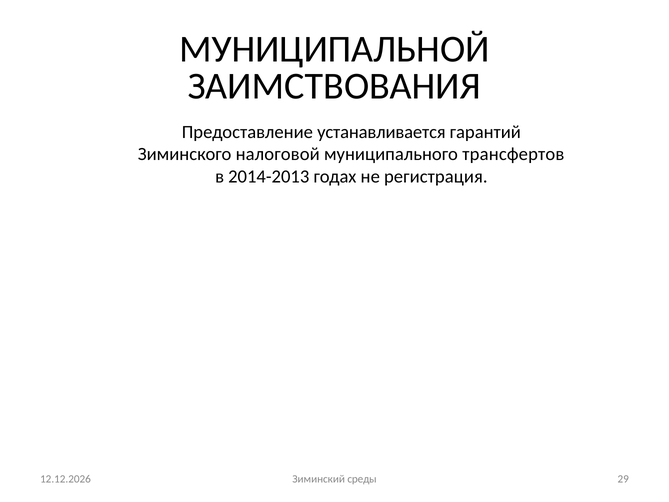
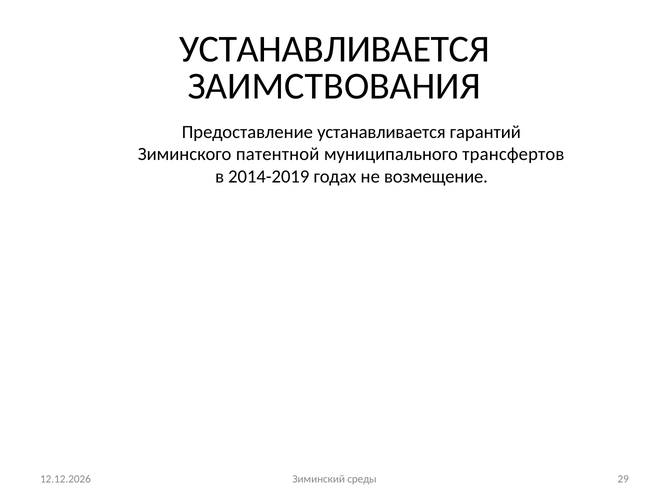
МУНИЦИПАЛЬНОЙ at (334, 49): МУНИЦИПАЛЬНОЙ -> УСТАНАВЛИВАЕТСЯ
налоговой: налоговой -> патентной
2014-2013: 2014-2013 -> 2014-2019
регистрация: регистрация -> возмещение
